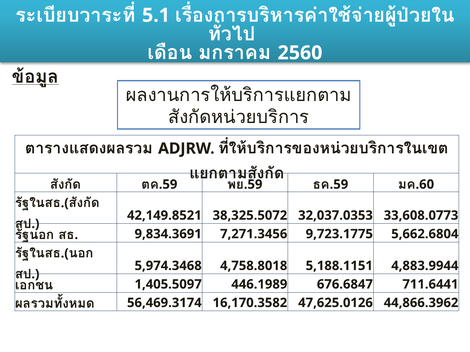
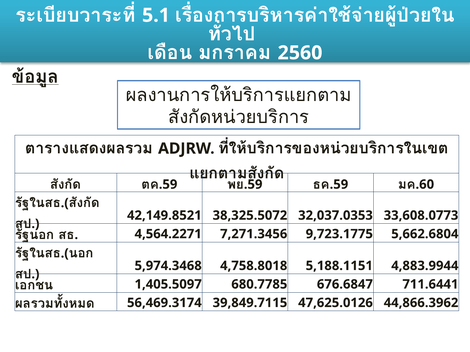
9,834.3691: 9,834.3691 -> 4,564.2271
446.1989: 446.1989 -> 680.7785
16,170.3582: 16,170.3582 -> 39,849.7115
